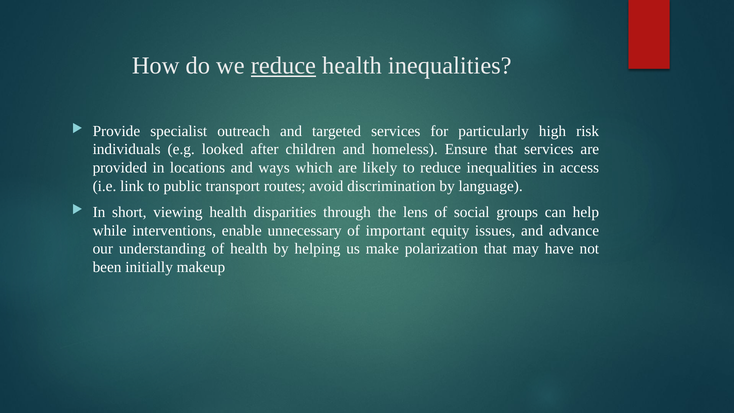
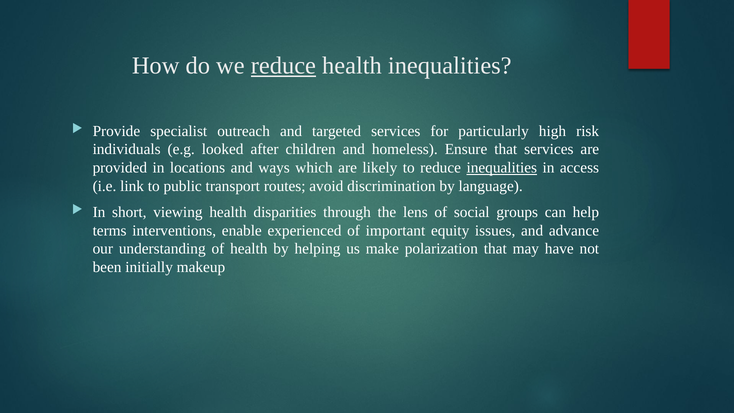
inequalities at (502, 168) underline: none -> present
while: while -> terms
unnecessary: unnecessary -> experienced
